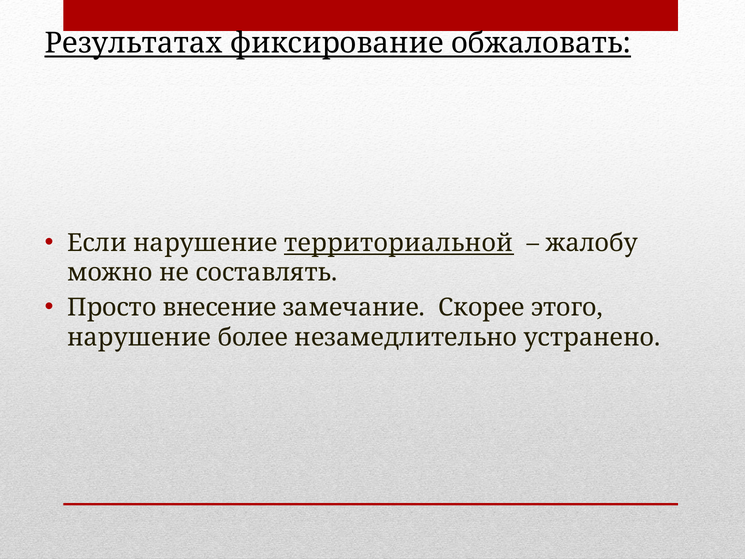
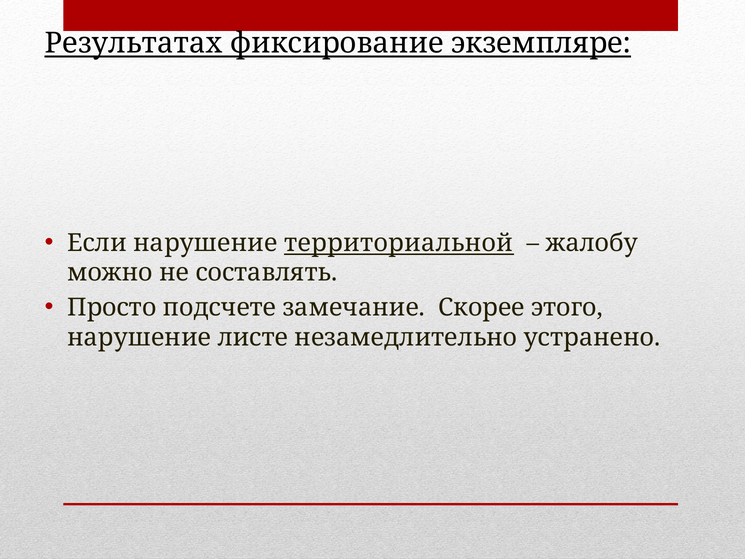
обжаловать: обжаловать -> экземпляре
внесение: внесение -> подсчете
более: более -> листе
